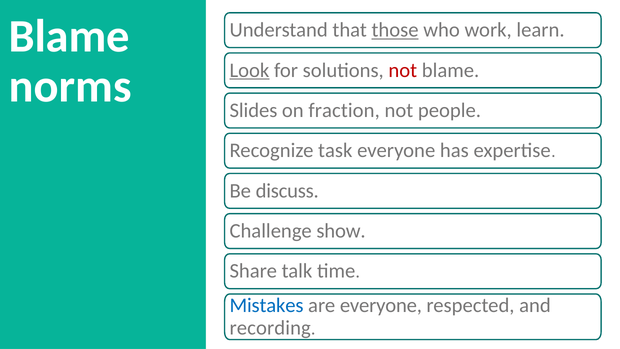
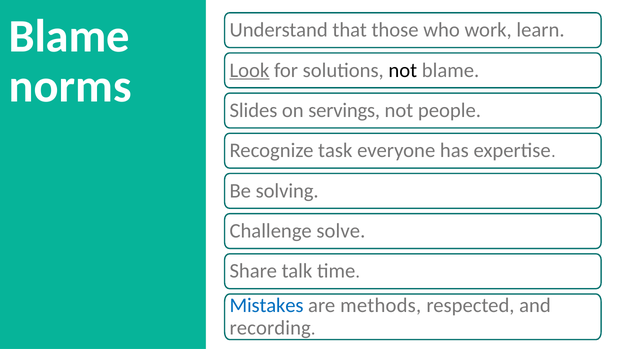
those underline: present -> none
not at (403, 70) colour: red -> black
fraction: fraction -> servings
discuss: discuss -> solving
show: show -> solve
are everyone: everyone -> methods
